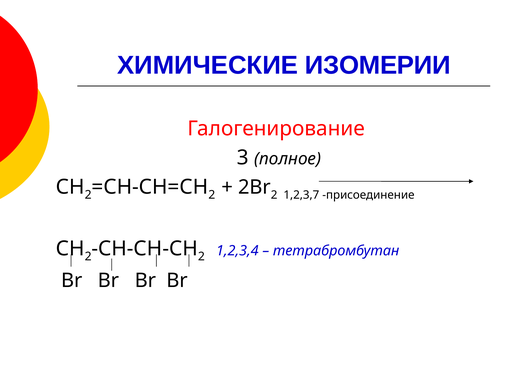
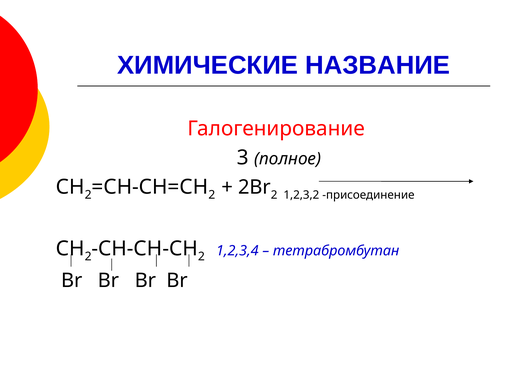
ИЗОМЕРИИ: ИЗОМЕРИИ -> НАЗВАНИЕ
1,2,3,7: 1,2,3,7 -> 1,2,3,2
